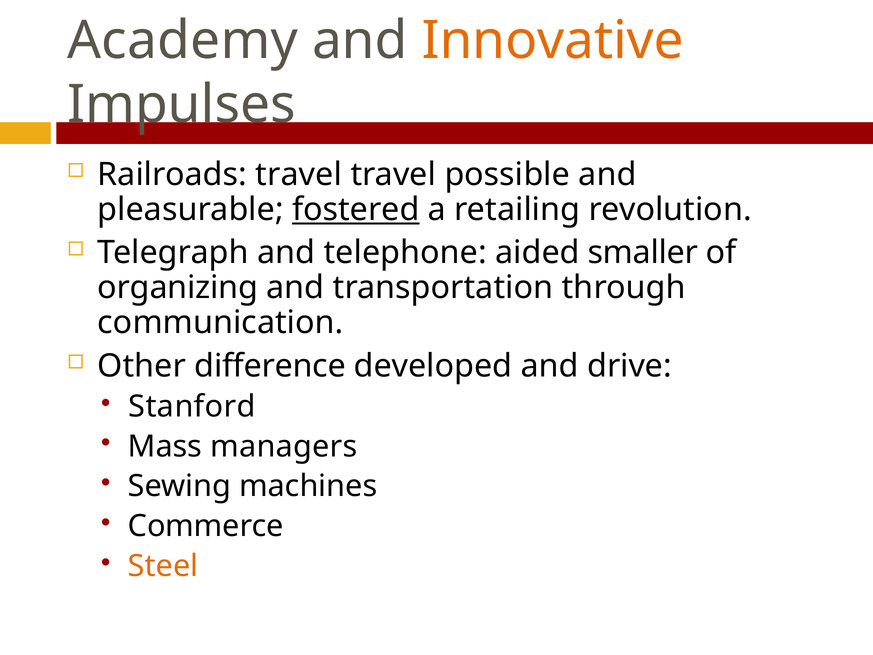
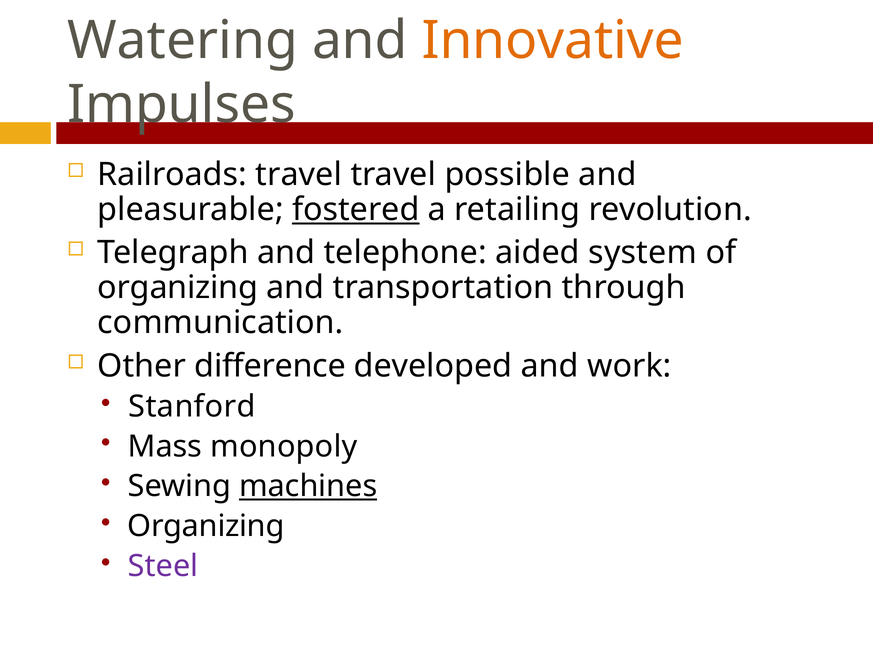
Academy: Academy -> Watering
smaller: smaller -> system
drive: drive -> work
managers: managers -> monopoly
machines underline: none -> present
Commerce at (206, 527): Commerce -> Organizing
Steel colour: orange -> purple
